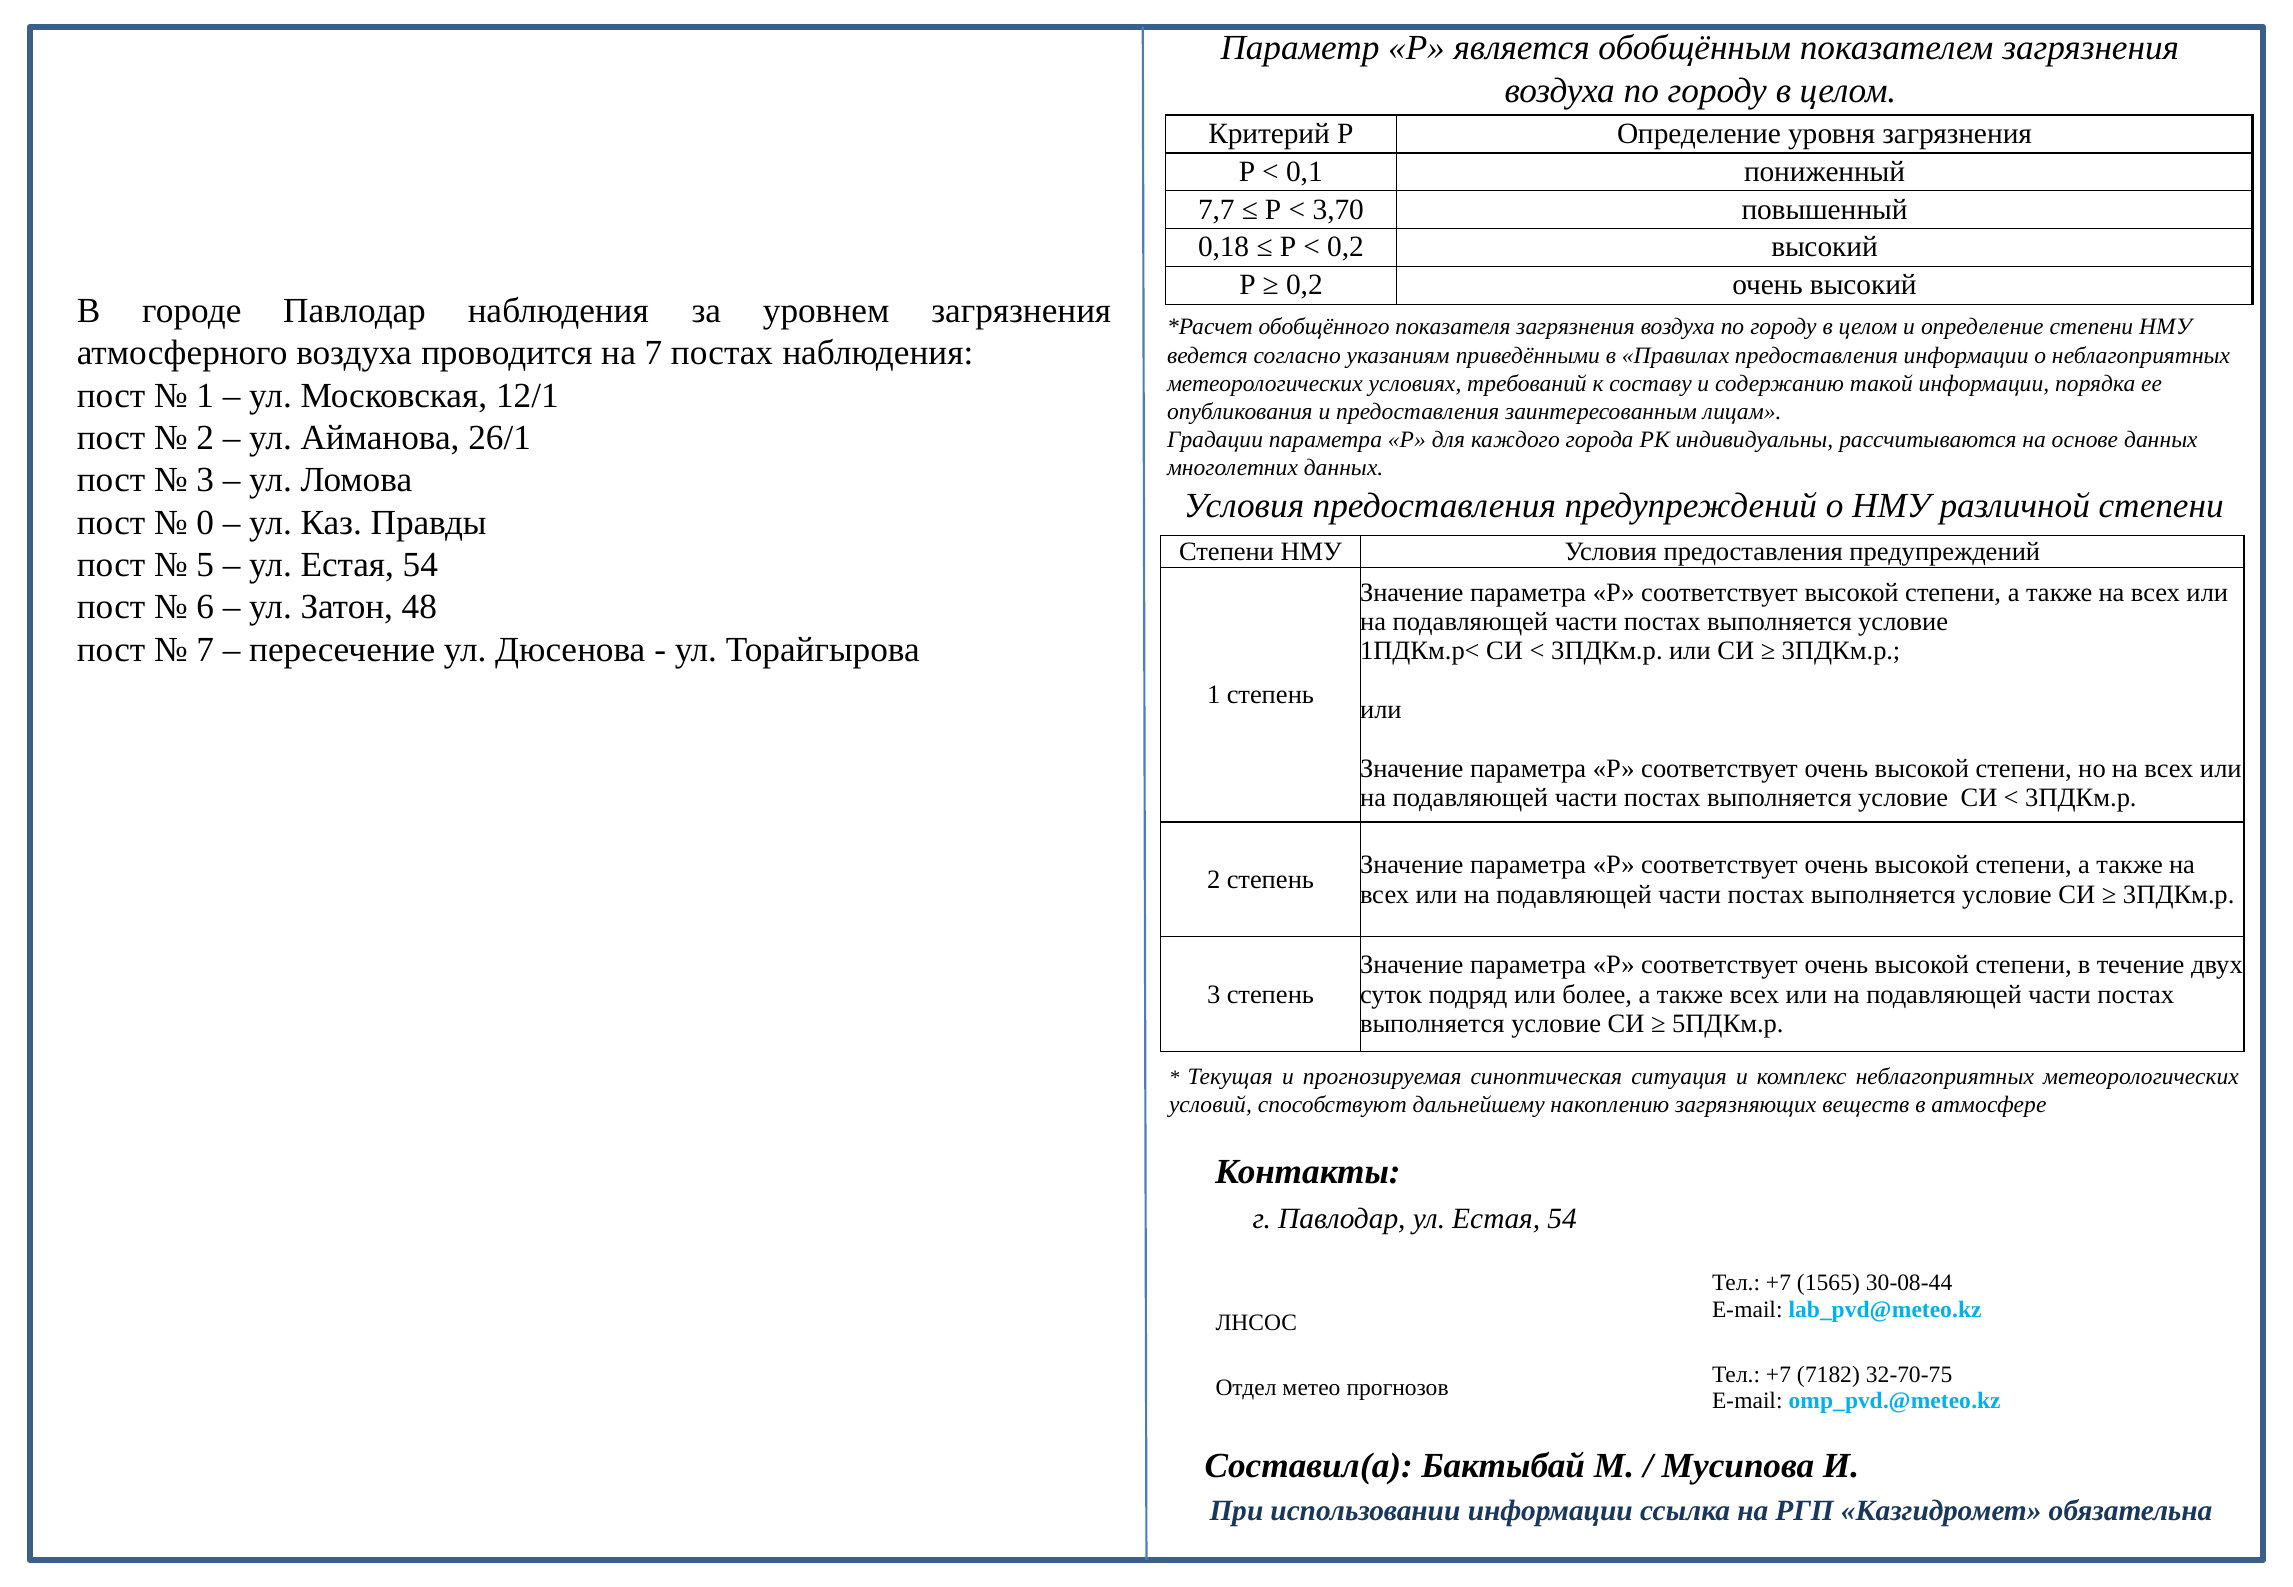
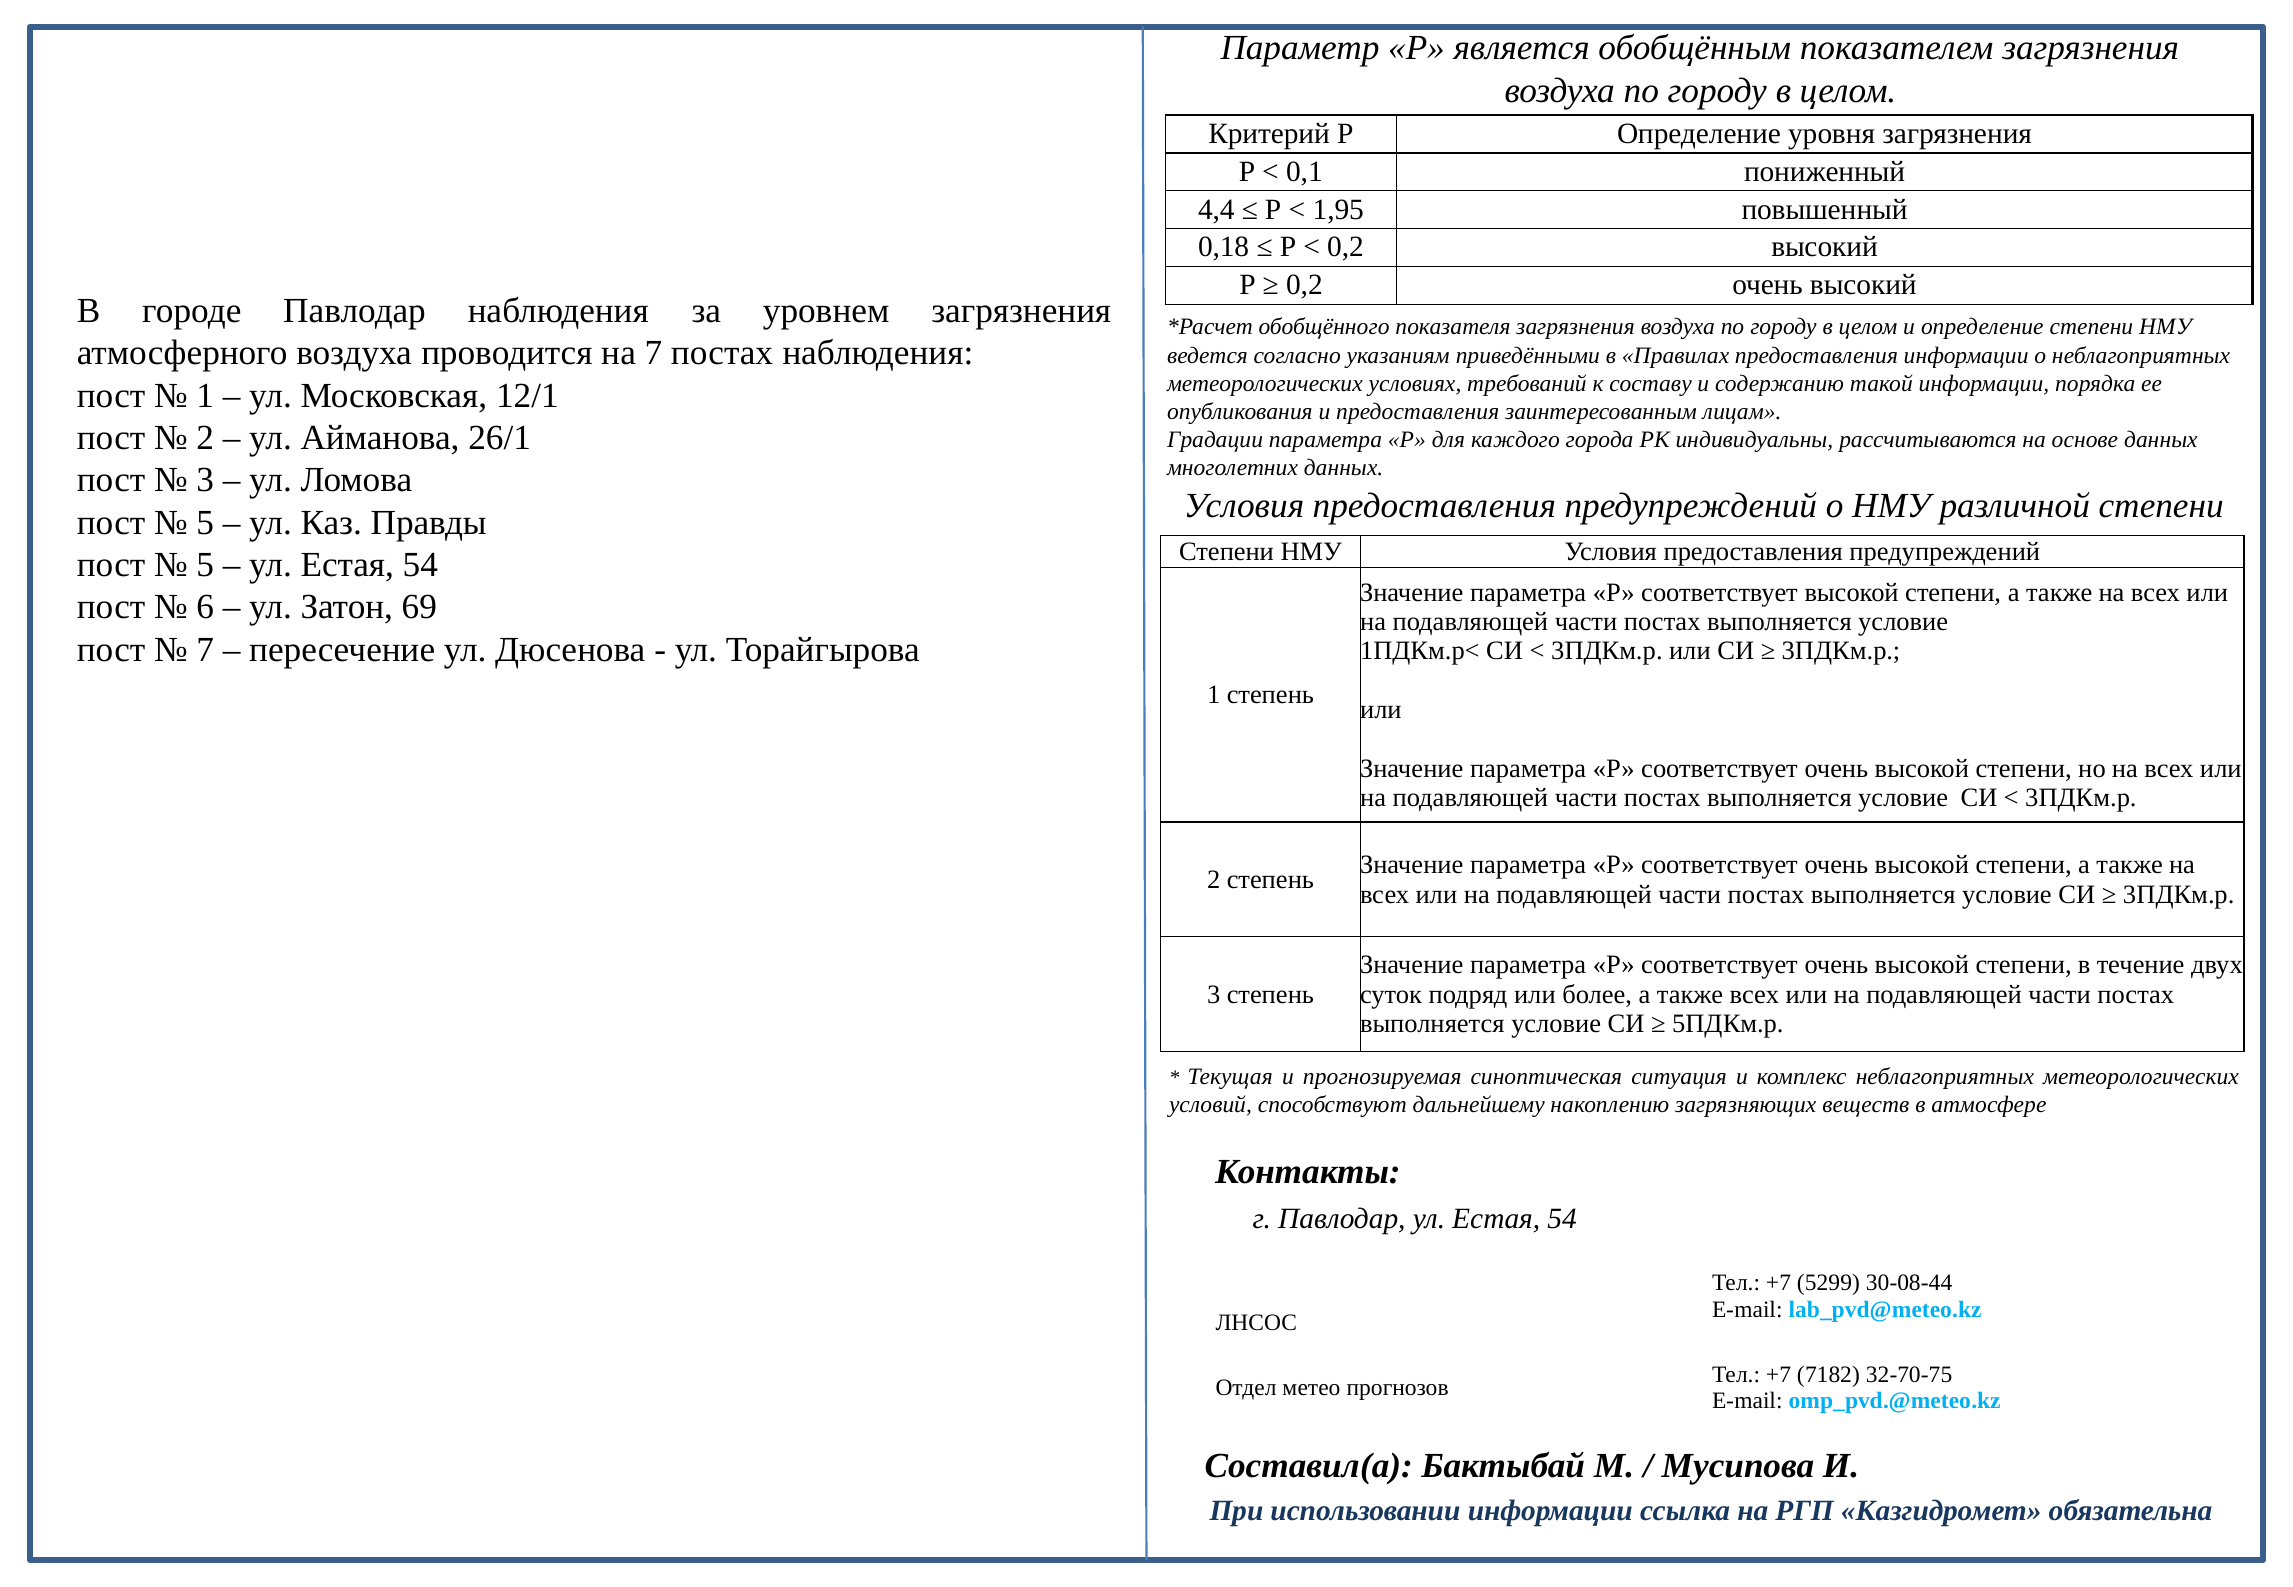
7,7: 7,7 -> 4,4
3,70: 3,70 -> 1,95
0 at (205, 523): 0 -> 5
48: 48 -> 69
1565: 1565 -> 5299
